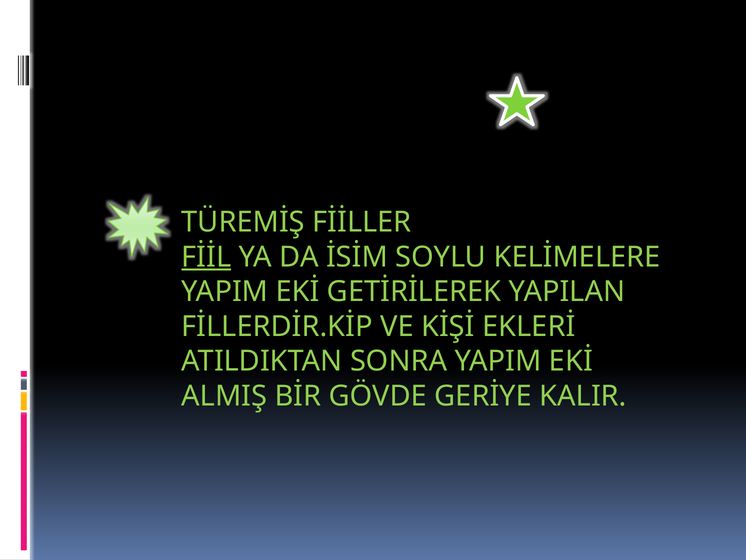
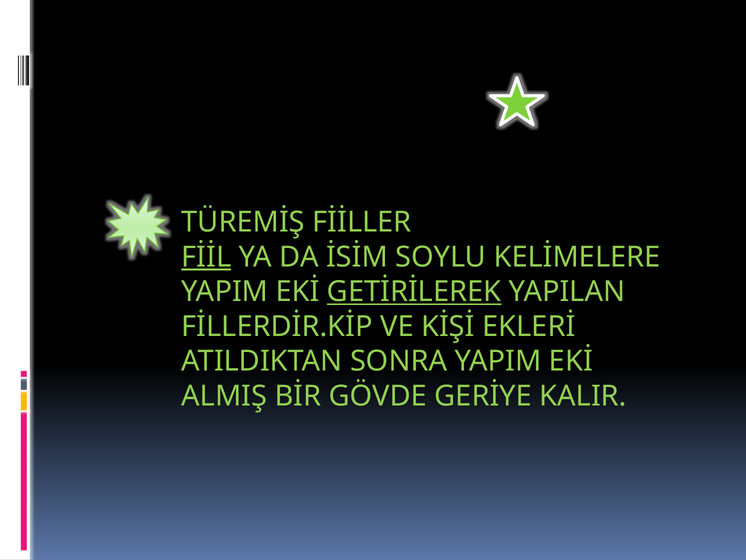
GETİRİLEREK underline: none -> present
